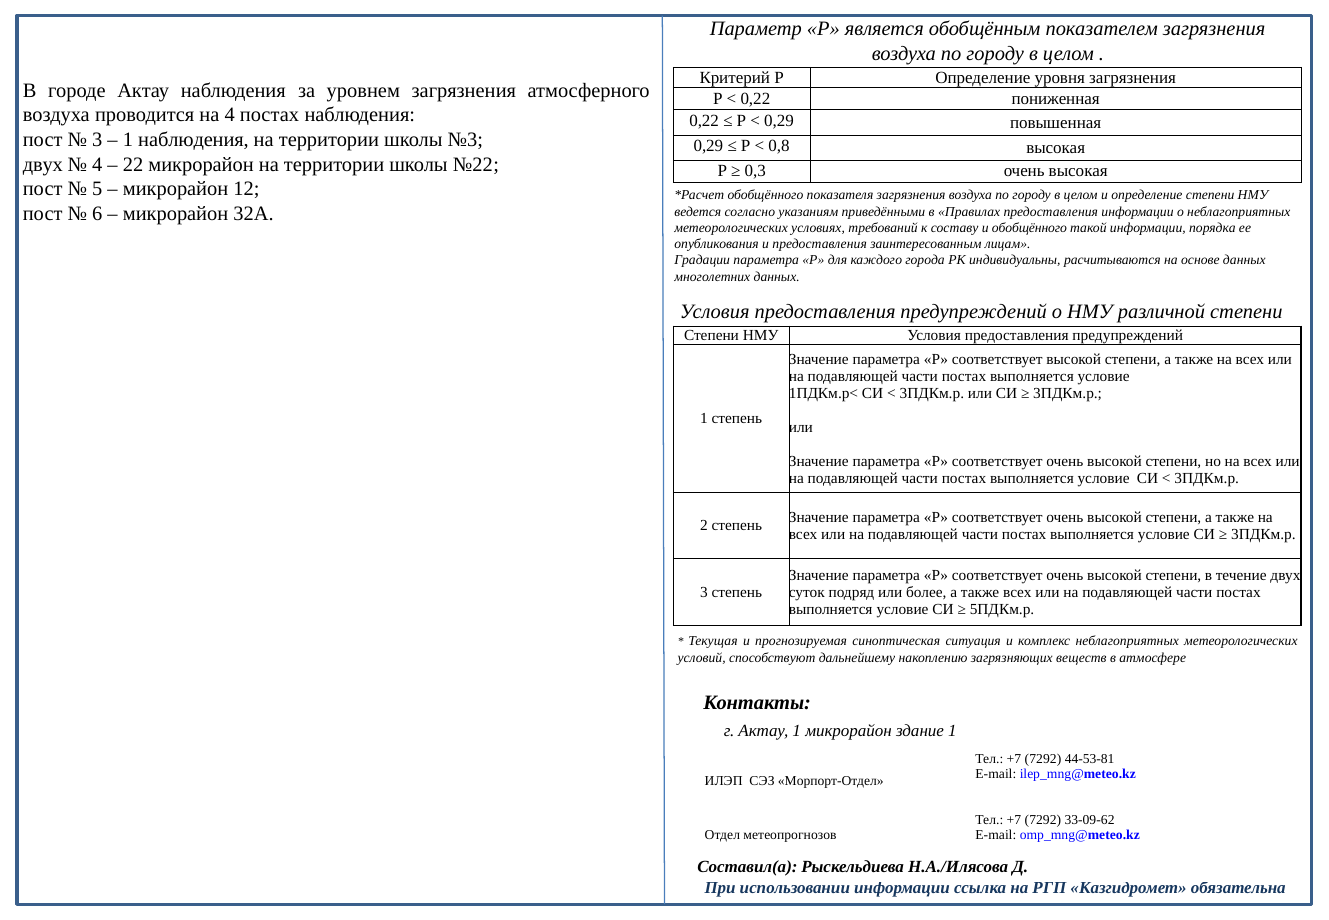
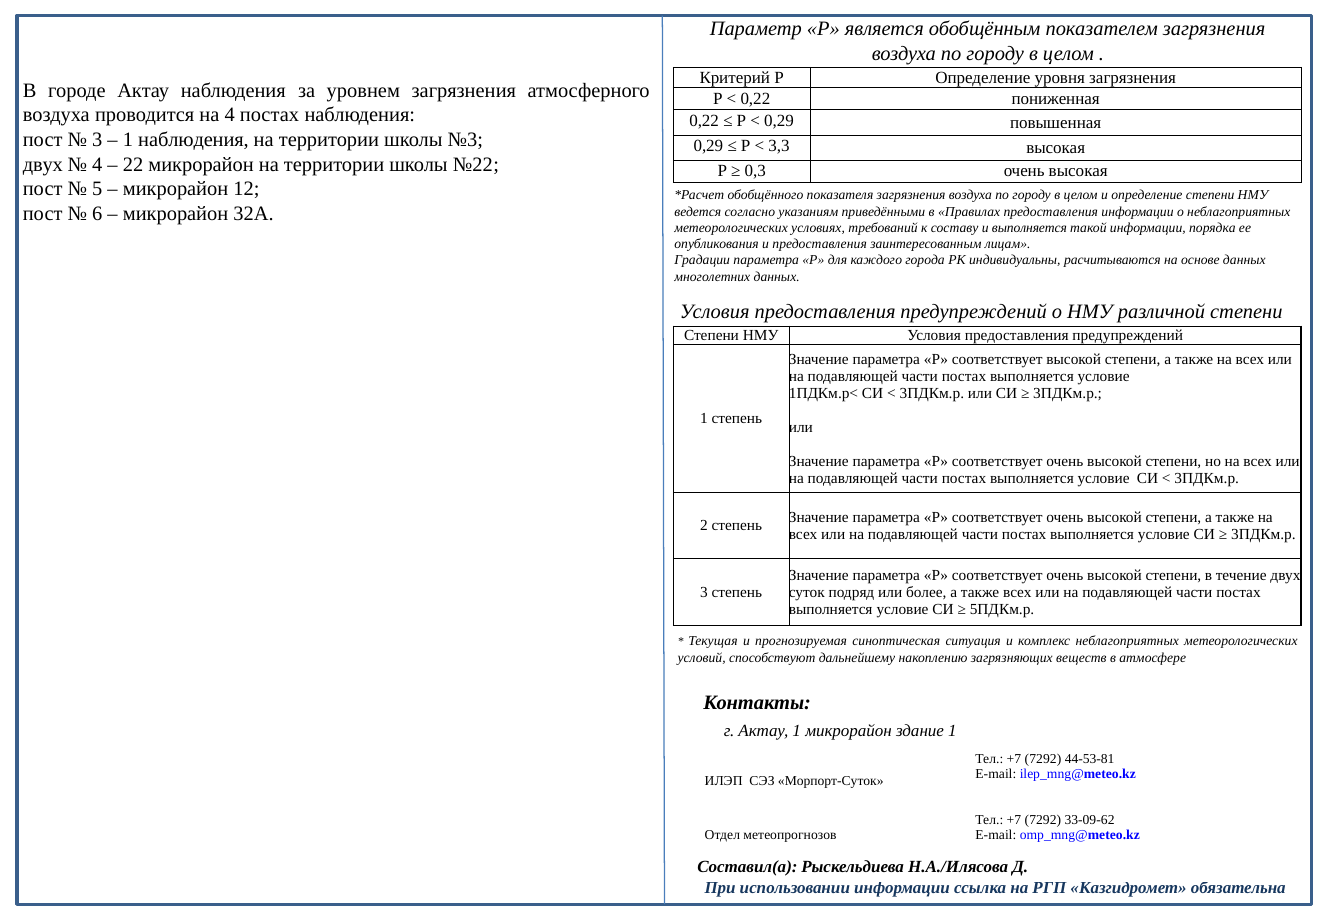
0,8: 0,8 -> 3,3
и обобщённого: обобщённого -> выполняется
Морпорт-Отдел: Морпорт-Отдел -> Морпорт-Суток
